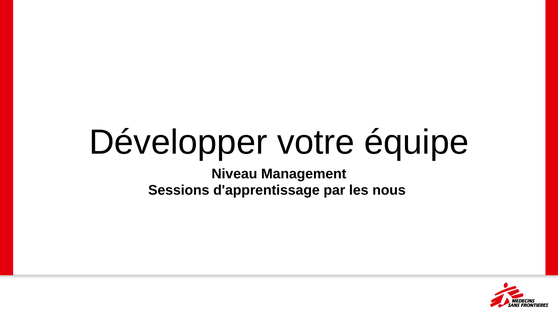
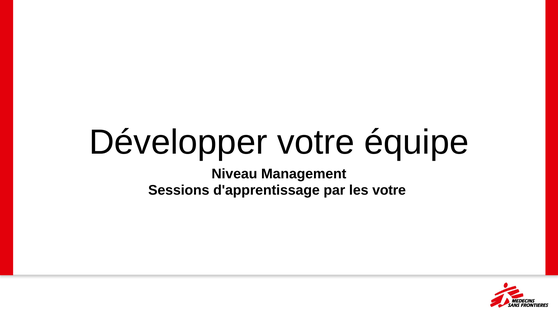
les nous: nous -> votre
